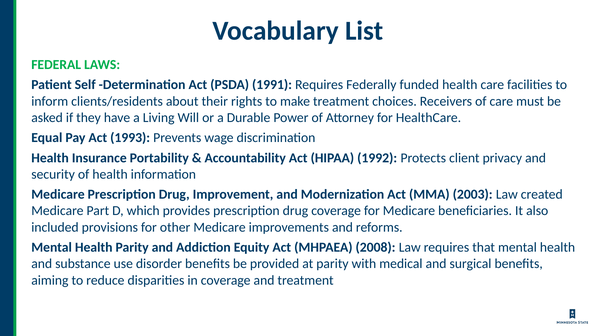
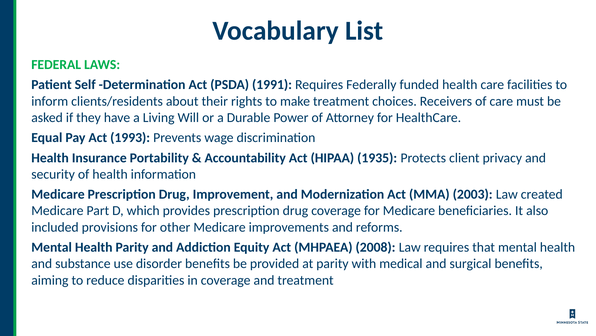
1992: 1992 -> 1935
